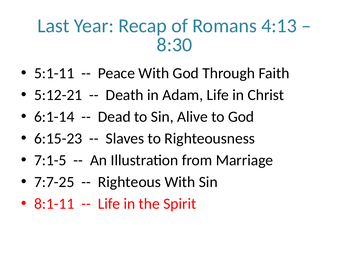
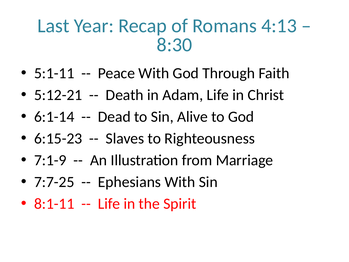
7:1-5: 7:1-5 -> 7:1-9
Righteous: Righteous -> Ephesians
